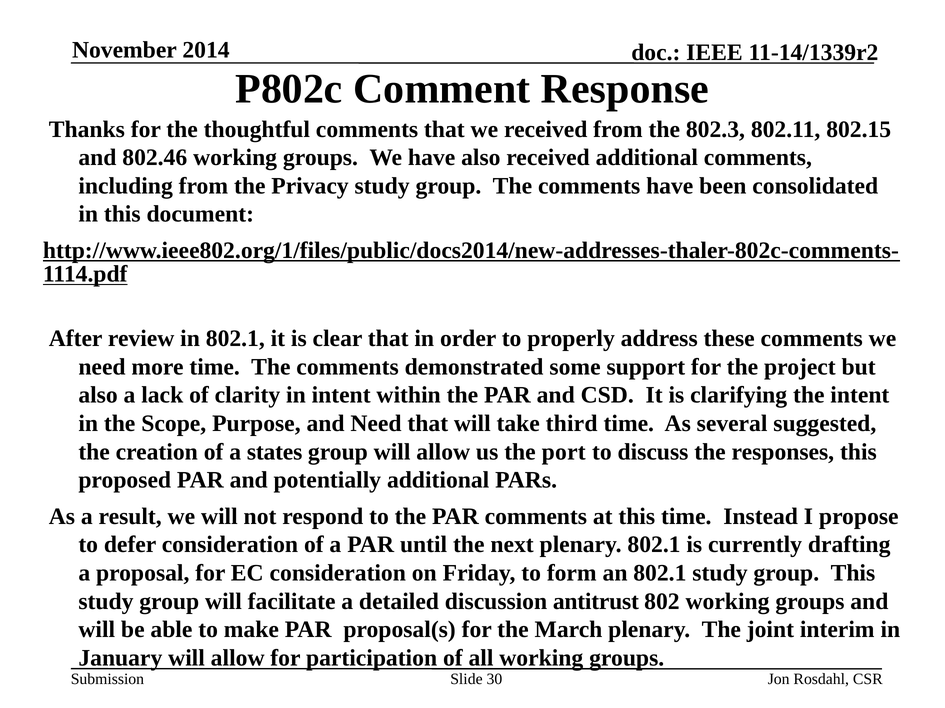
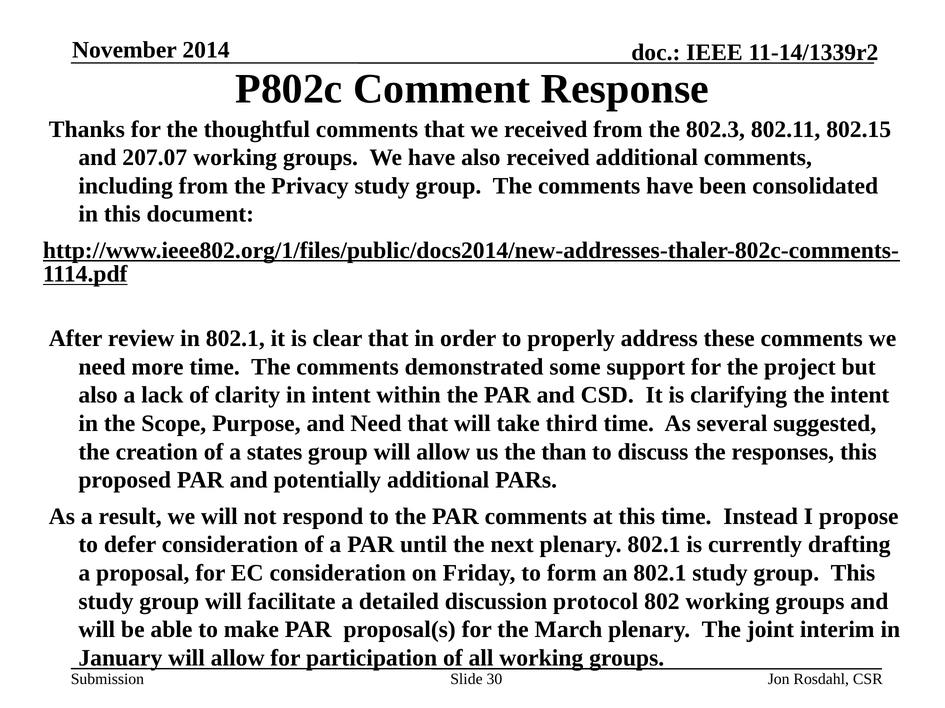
802.46: 802.46 -> 207.07
port: port -> than
antitrust: antitrust -> protocol
